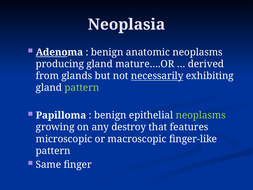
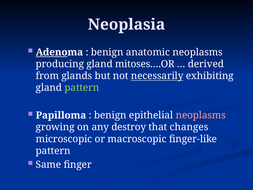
mature….OR: mature….OR -> mitoses….OR
neoplasms at (201, 115) colour: light green -> pink
features: features -> changes
